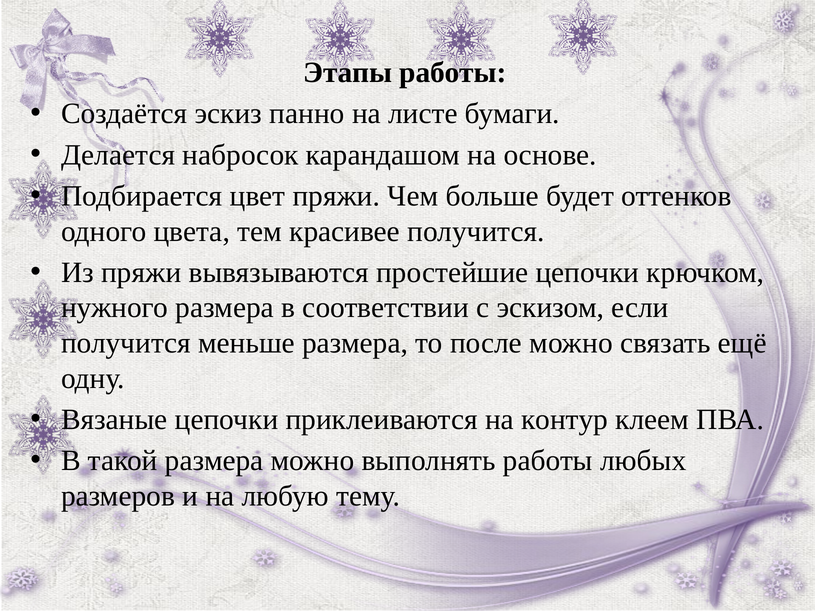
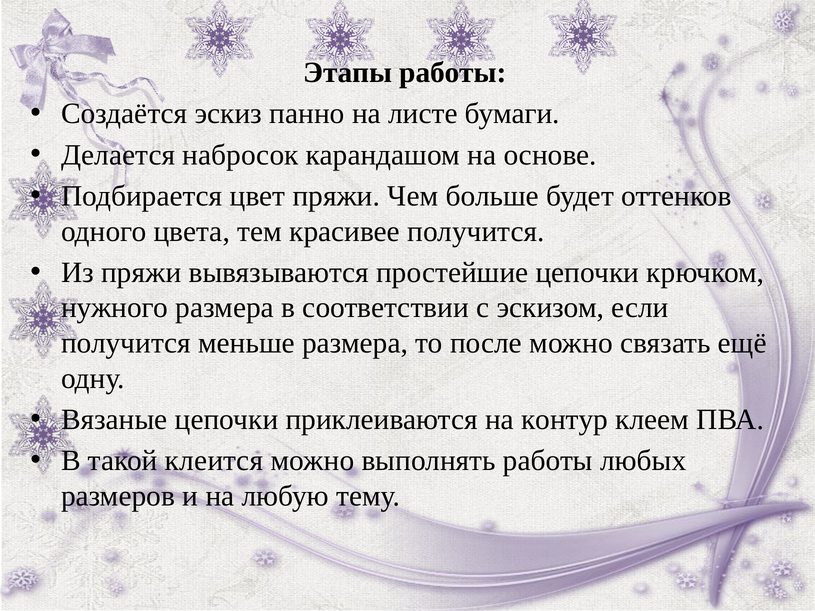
такой размера: размера -> клеится
